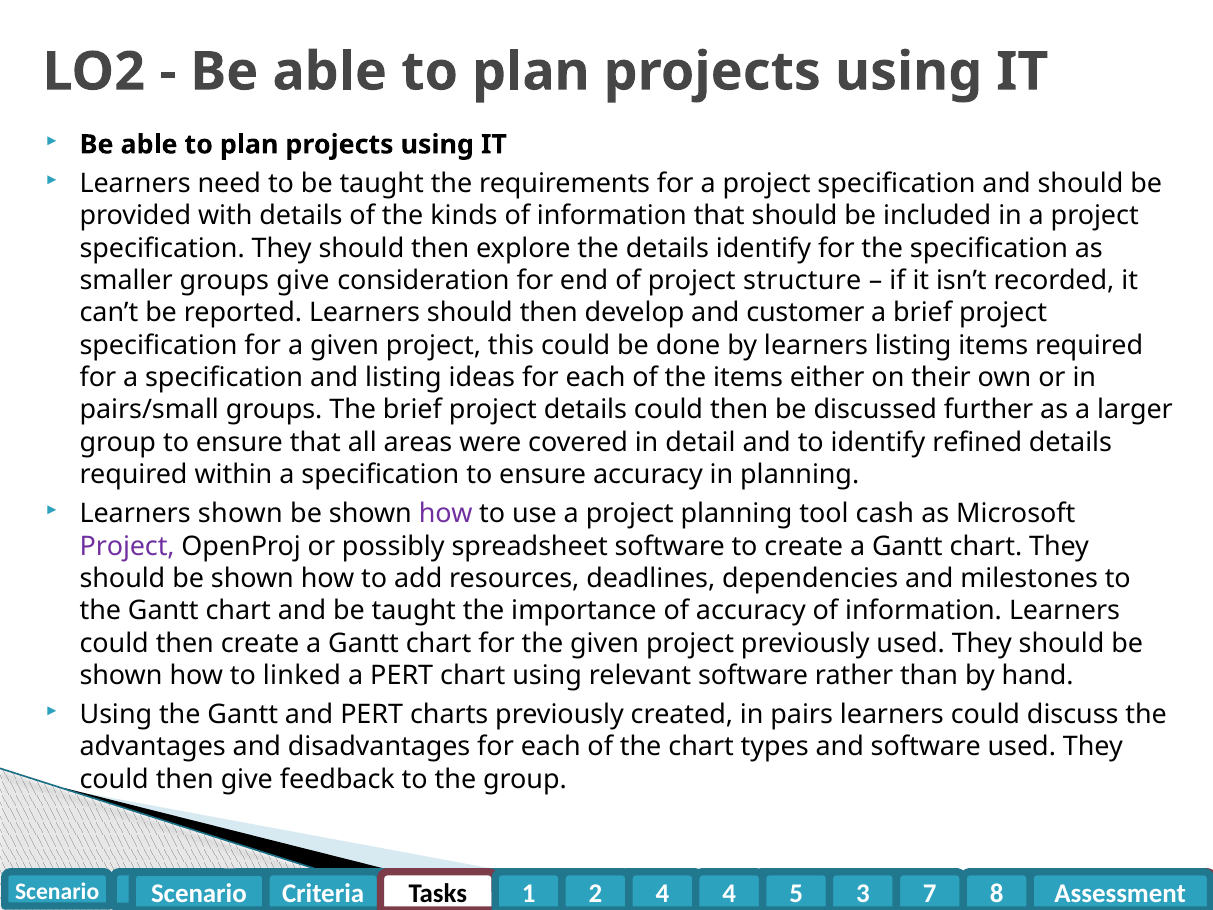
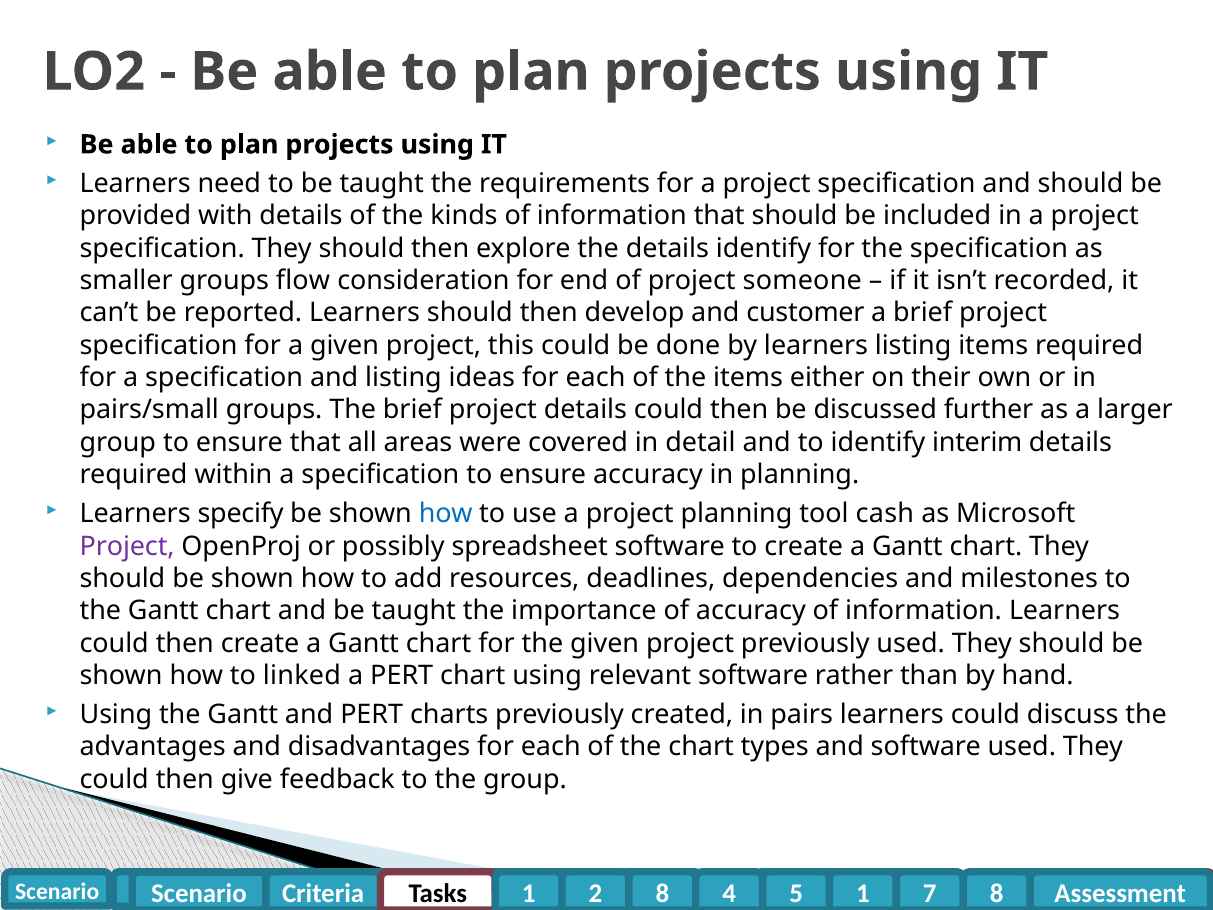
groups give: give -> flow
structure: structure -> someone
refined: refined -> interim
Learners shown: shown -> specify
how at (446, 514) colour: purple -> blue
4 at (662, 893): 4 -> 8
3 at (863, 893): 3 -> 1
